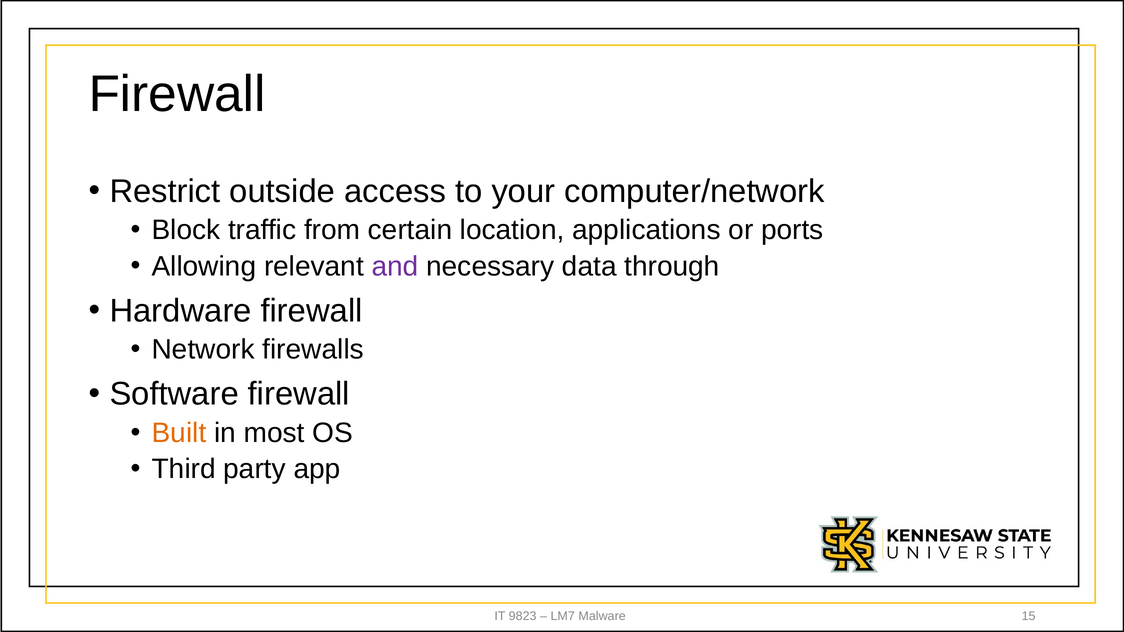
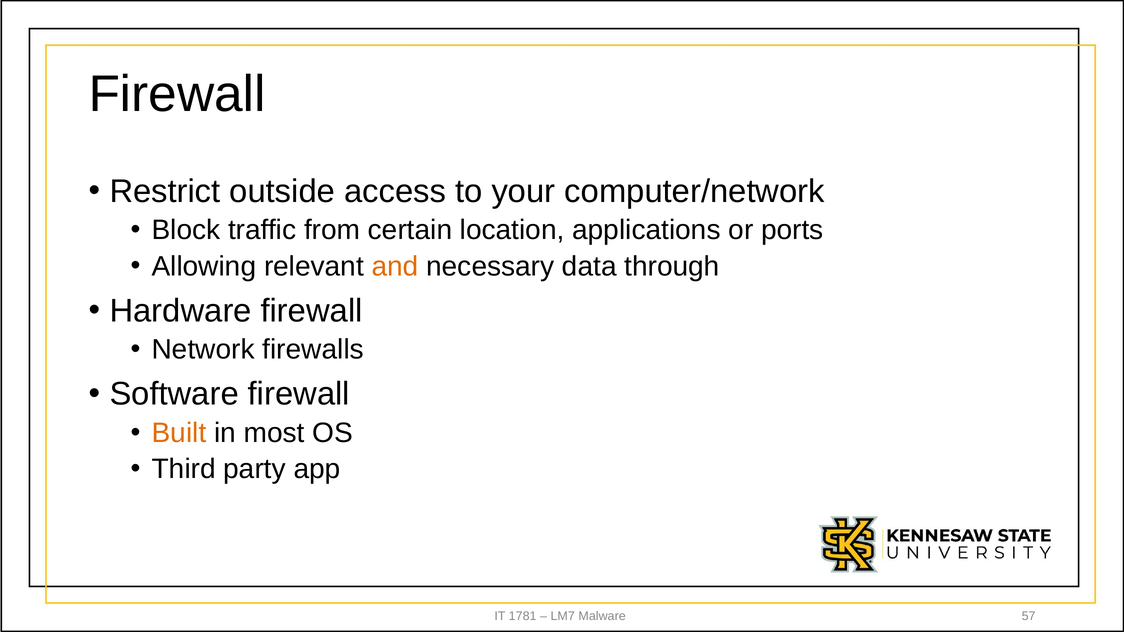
and colour: purple -> orange
9823: 9823 -> 1781
15: 15 -> 57
